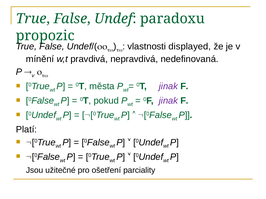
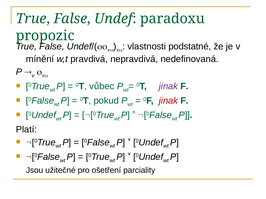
displayed: displayed -> podstatné
města: města -> vůbec
jinak at (168, 101) colour: purple -> red
